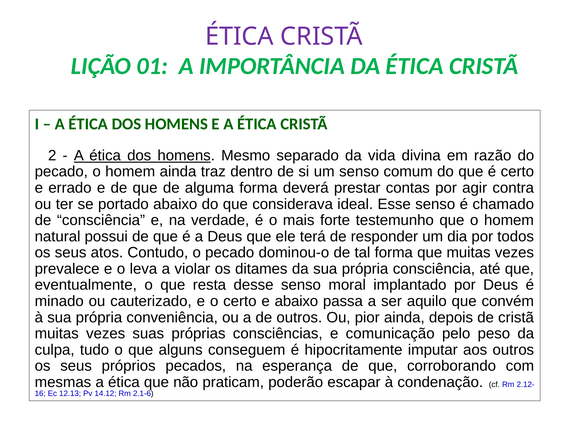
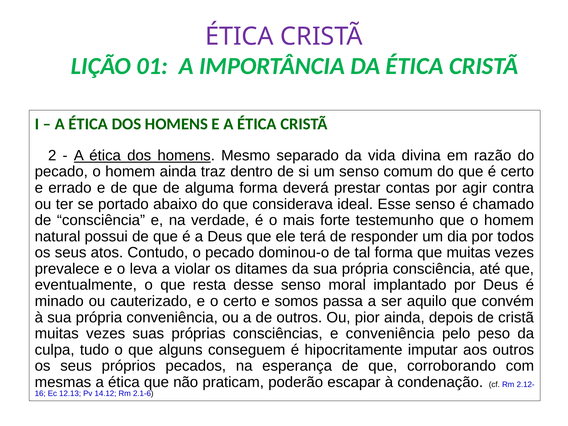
e abaixo: abaixo -> somos
e comunicação: comunicação -> conveniência
